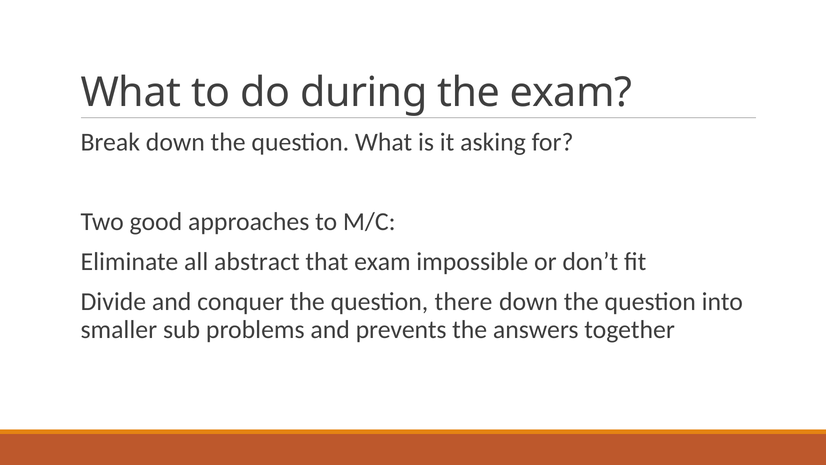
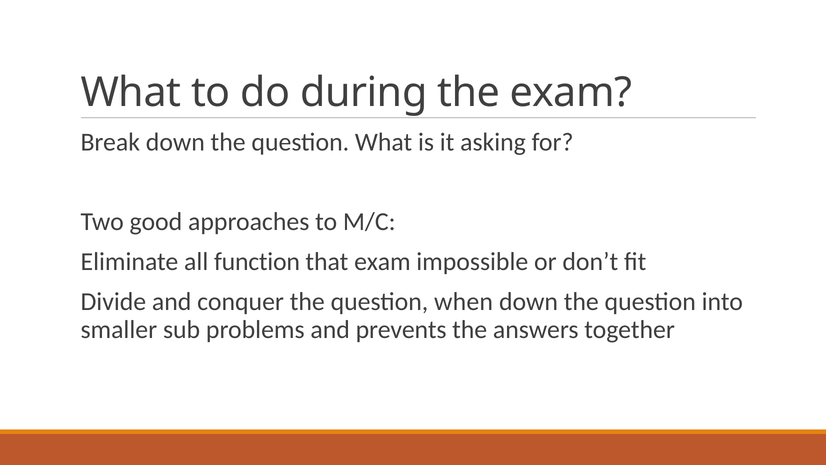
abstract: abstract -> function
there: there -> when
